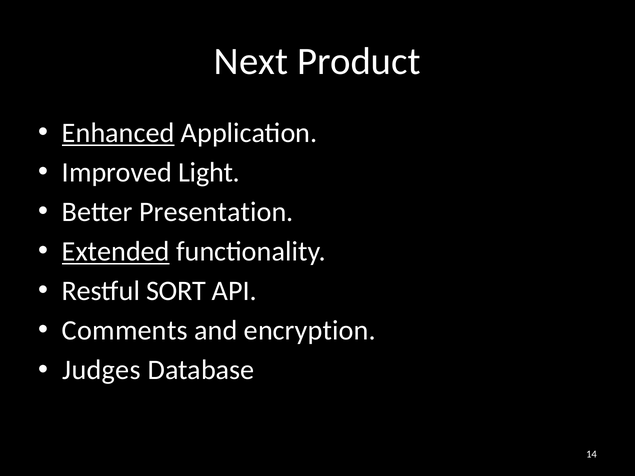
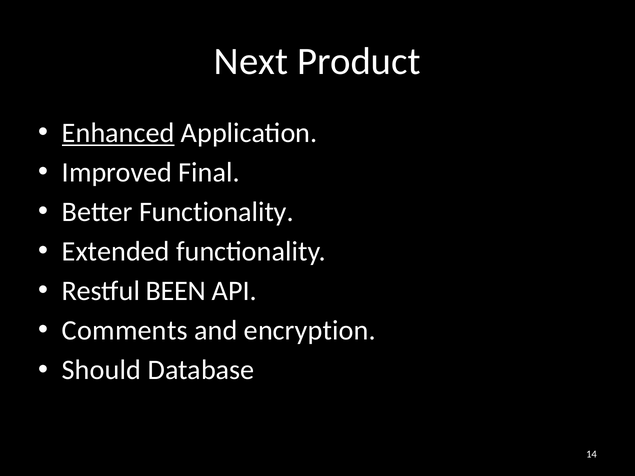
Light: Light -> Final
Better Presentation: Presentation -> Functionality
Extended underline: present -> none
SORT: SORT -> BEEN
Judges: Judges -> Should
